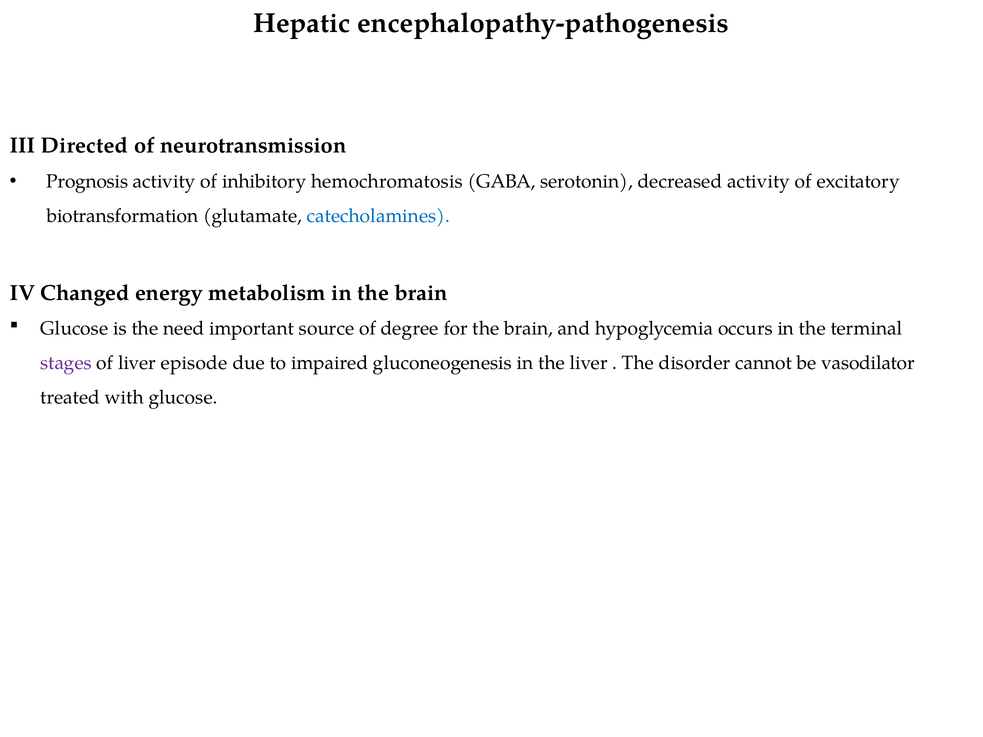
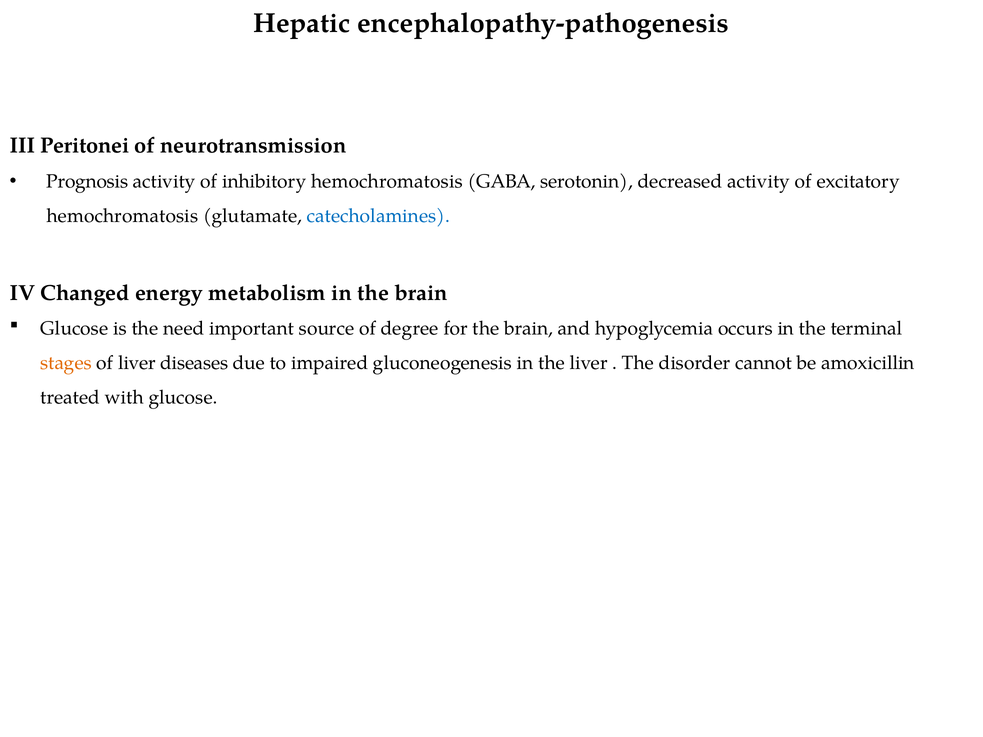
Directed: Directed -> Peritonei
biotransformation at (122, 216): biotransformation -> hemochromatosis
stages colour: purple -> orange
episode: episode -> diseases
vasodilator: vasodilator -> amoxicillin
